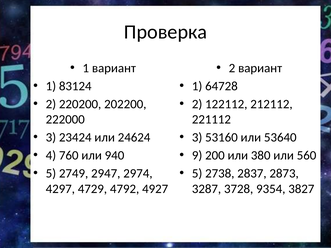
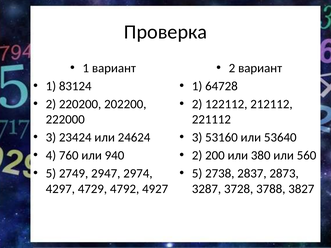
9 at (197, 156): 9 -> 2
9354: 9354 -> 3788
